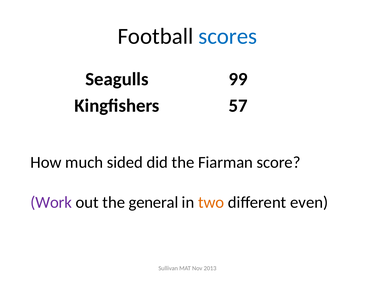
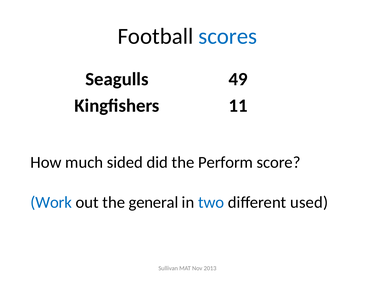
99: 99 -> 49
57: 57 -> 11
Fiarman: Fiarman -> Perform
Work colour: purple -> blue
two colour: orange -> blue
even: even -> used
